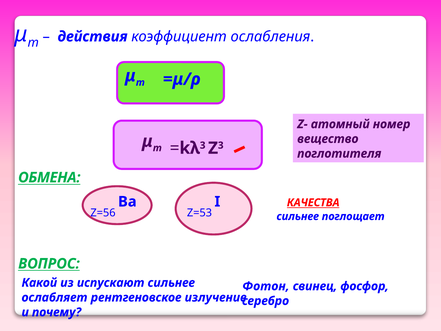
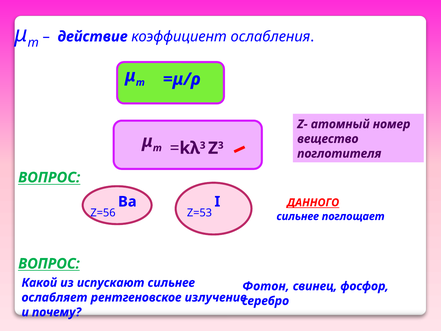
действия: действия -> действие
ОБМЕНА at (49, 177): ОБМЕНА -> ВОПРОС
КАЧЕСТВА: КАЧЕСТВА -> ДАННОГО
